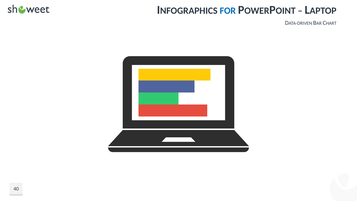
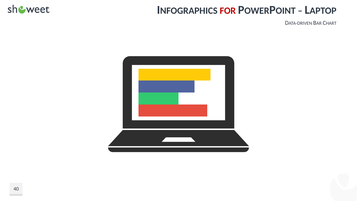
FOR colour: blue -> red
